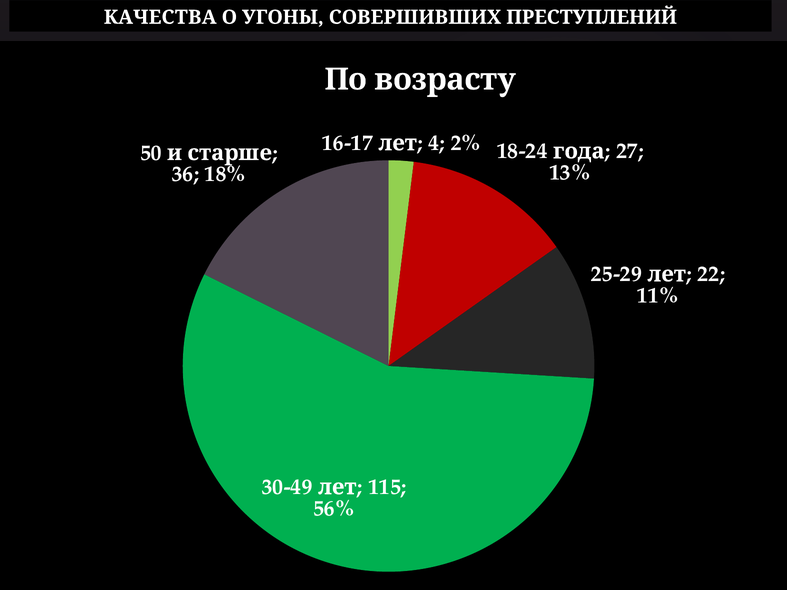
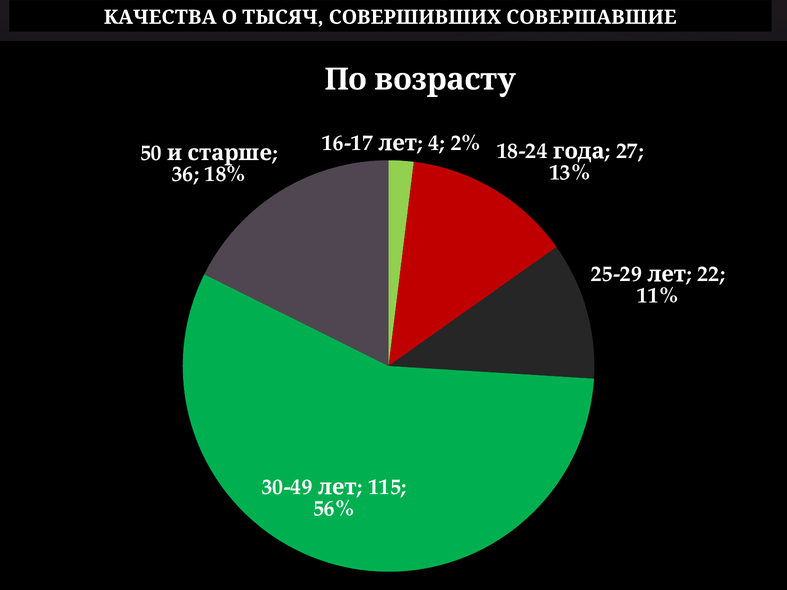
УГОНЫ: УГОНЫ -> ТЫСЯЧ
ПРЕСТУПЛЕНИЙ: ПРЕСТУПЛЕНИЙ -> СОВЕРШАВШИЕ
